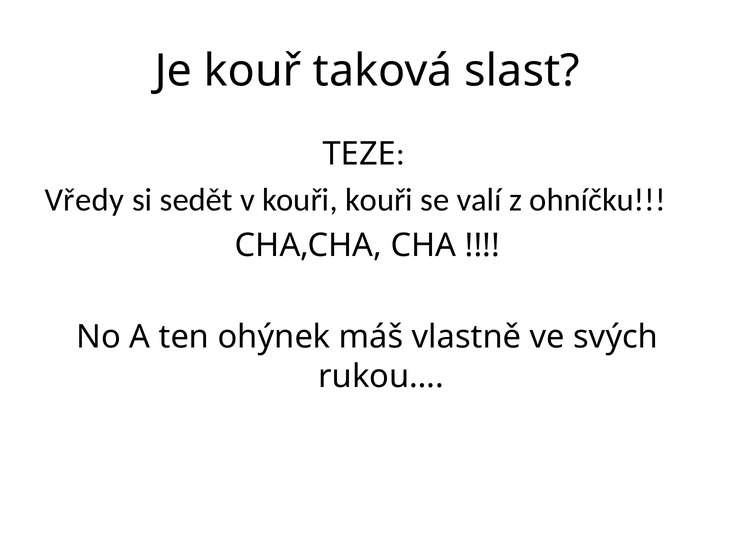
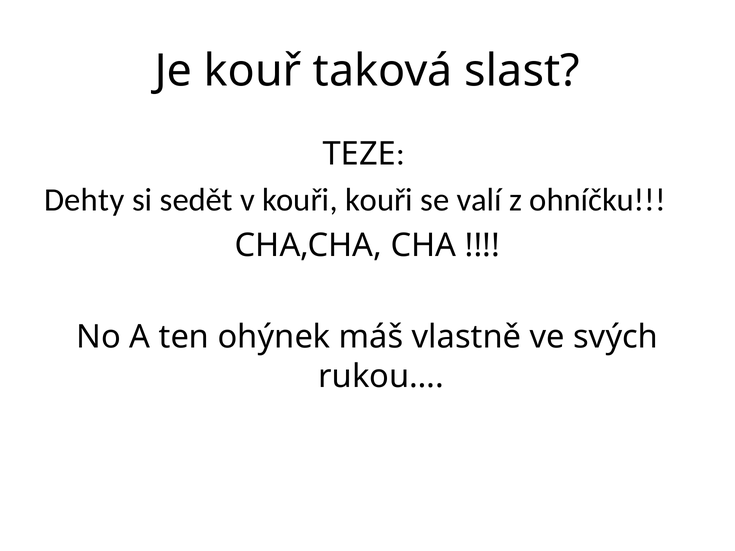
Vředy: Vředy -> Dehty
